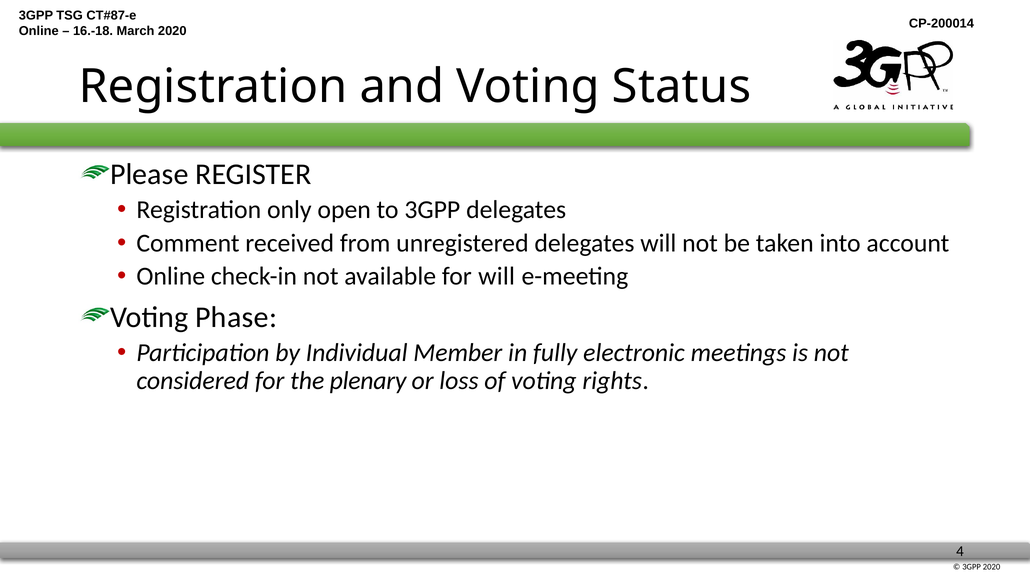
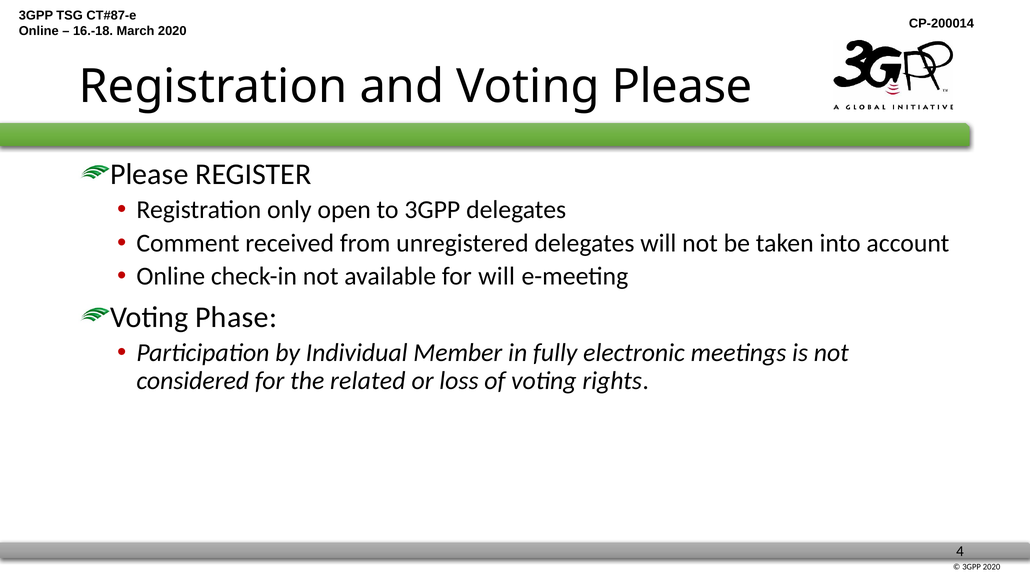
Voting Status: Status -> Please
plenary: plenary -> related
